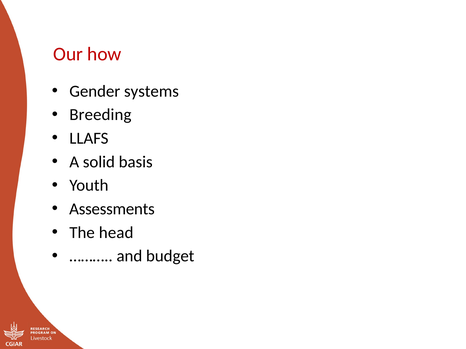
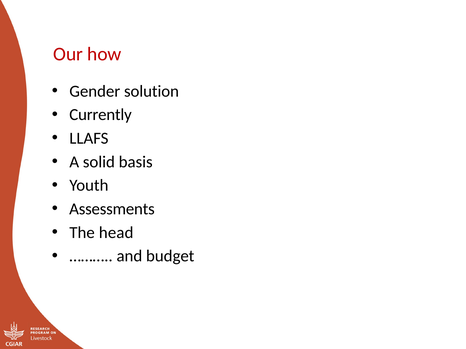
systems: systems -> solution
Breeding: Breeding -> Currently
